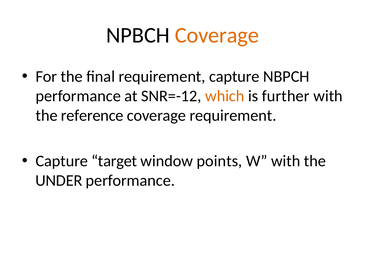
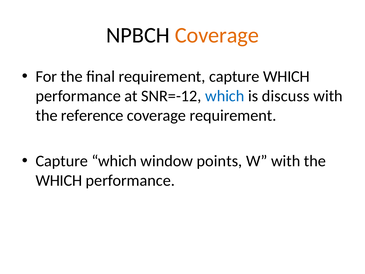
requirement capture NBPCH: NBPCH -> WHICH
which at (225, 96) colour: orange -> blue
further: further -> discuss
target at (114, 161): target -> which
UNDER at (59, 180): UNDER -> WHICH
